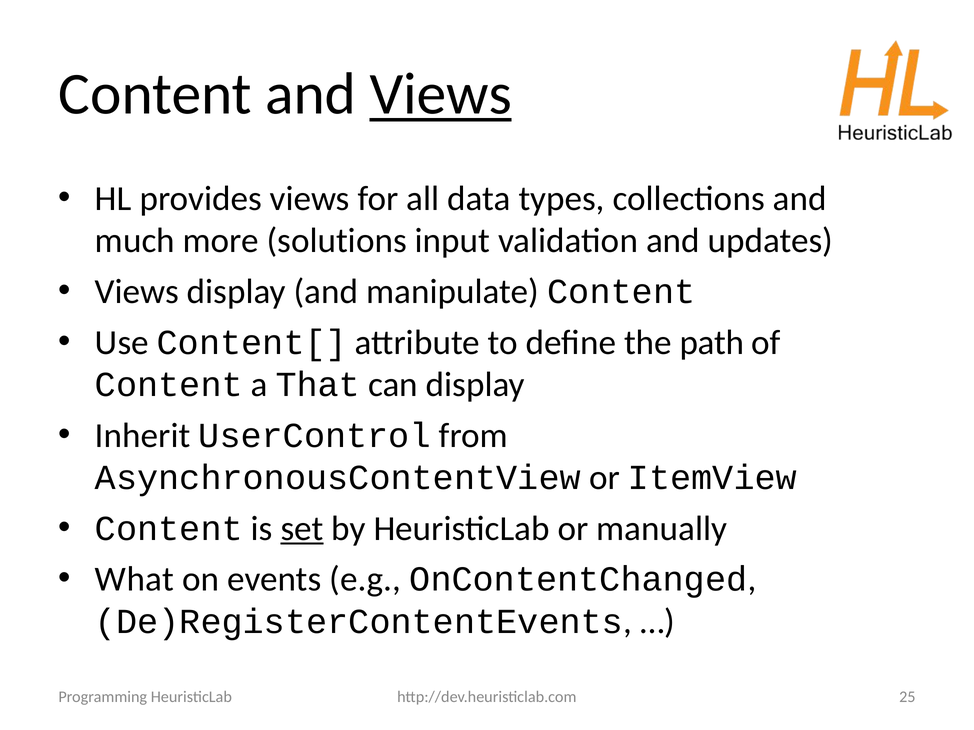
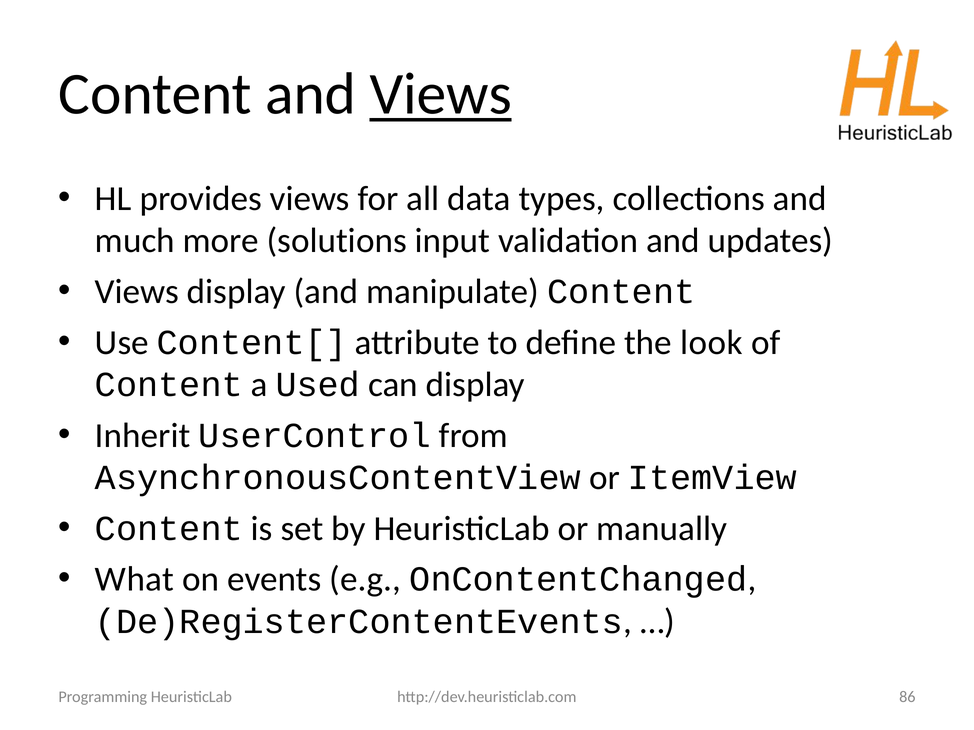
path: path -> look
That: That -> Used
set underline: present -> none
25: 25 -> 86
